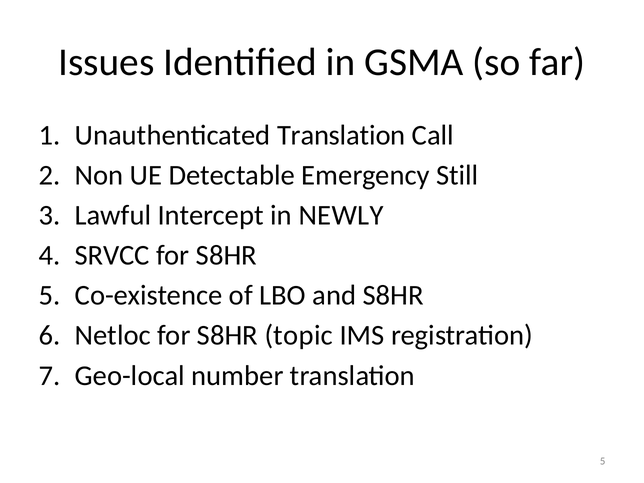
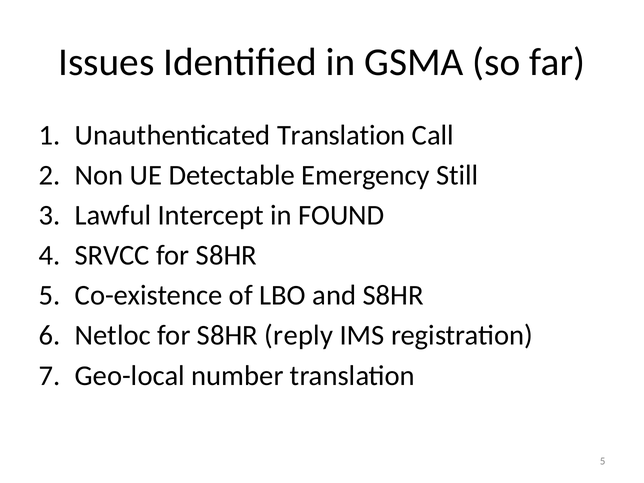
NEWLY: NEWLY -> FOUND
topic: topic -> reply
